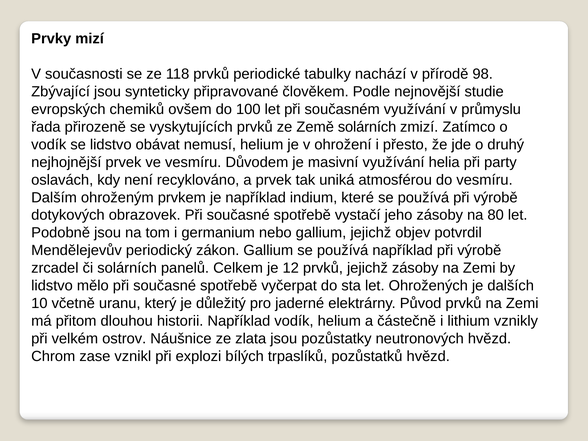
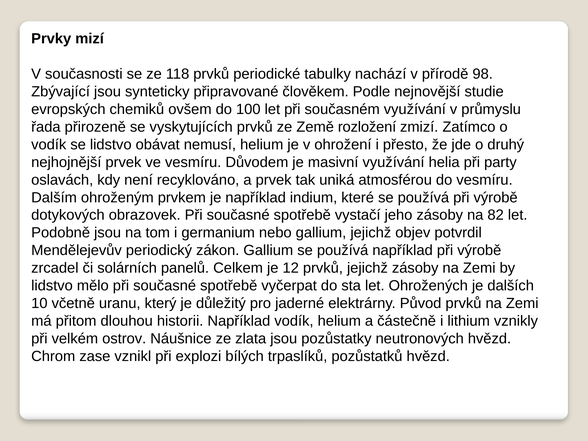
Země solárních: solárních -> rozložení
80: 80 -> 82
